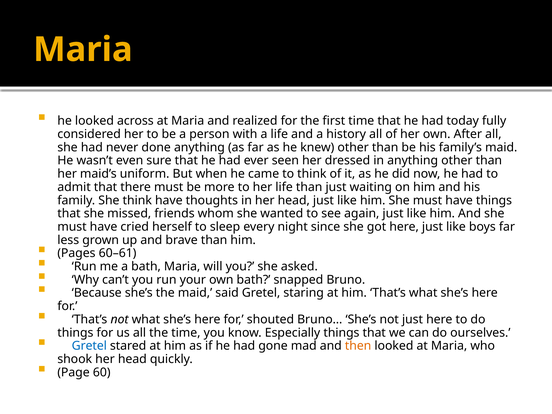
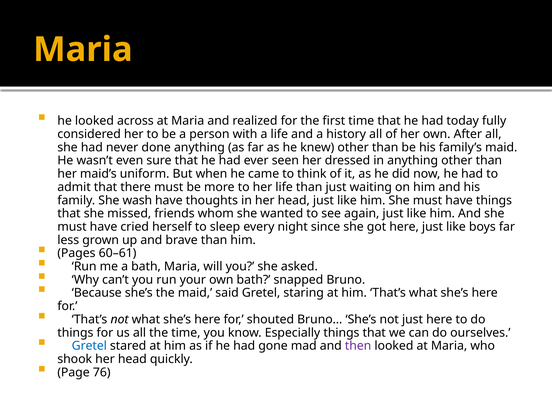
She think: think -> wash
then colour: orange -> purple
60: 60 -> 76
